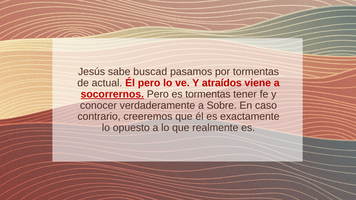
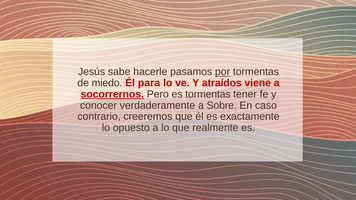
buscad: buscad -> hacerle
por underline: none -> present
actual: actual -> miedo
Él pero: pero -> para
